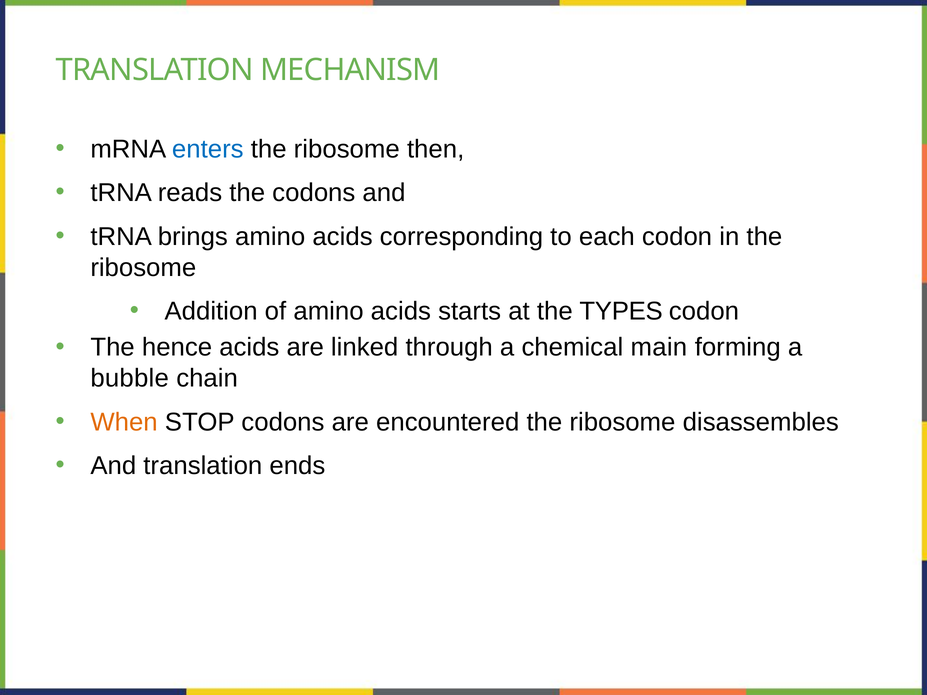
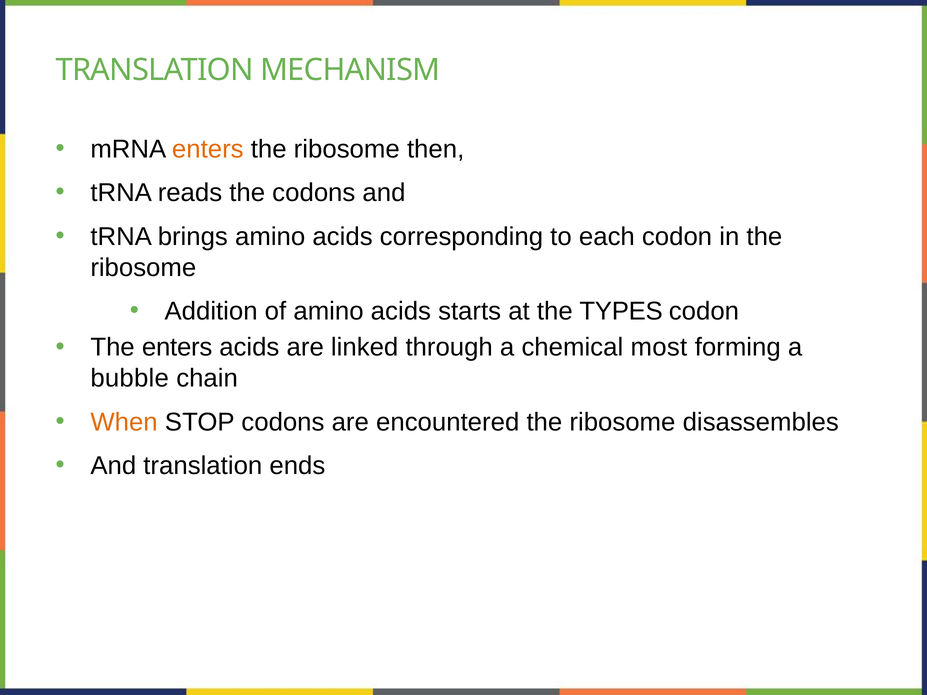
enters at (208, 149) colour: blue -> orange
The hence: hence -> enters
main: main -> most
